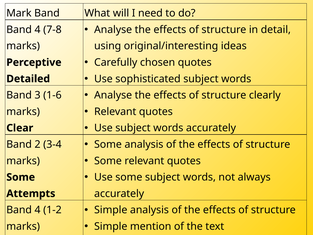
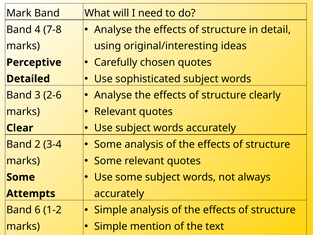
1-6: 1-6 -> 2-6
4 at (37, 210): 4 -> 6
